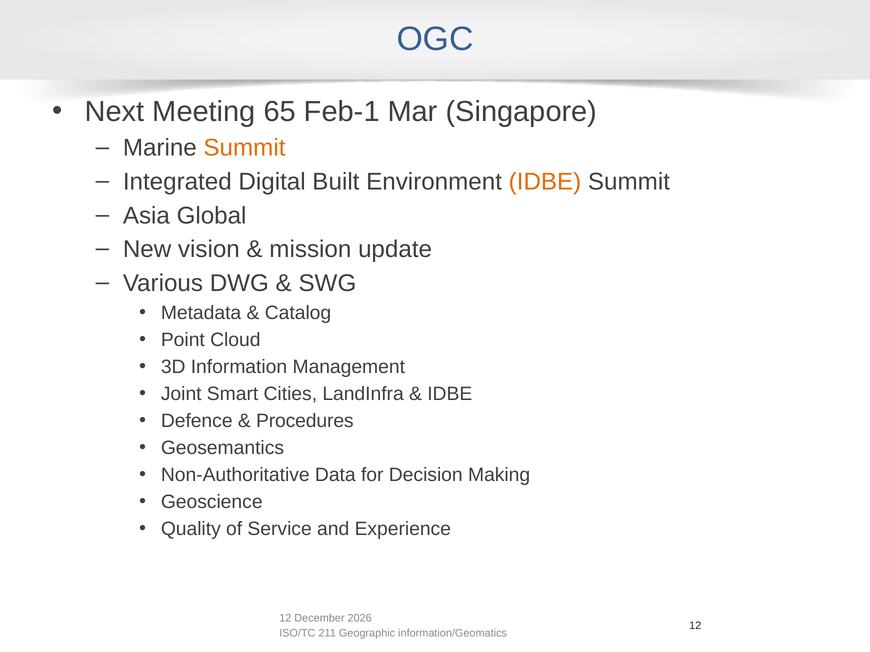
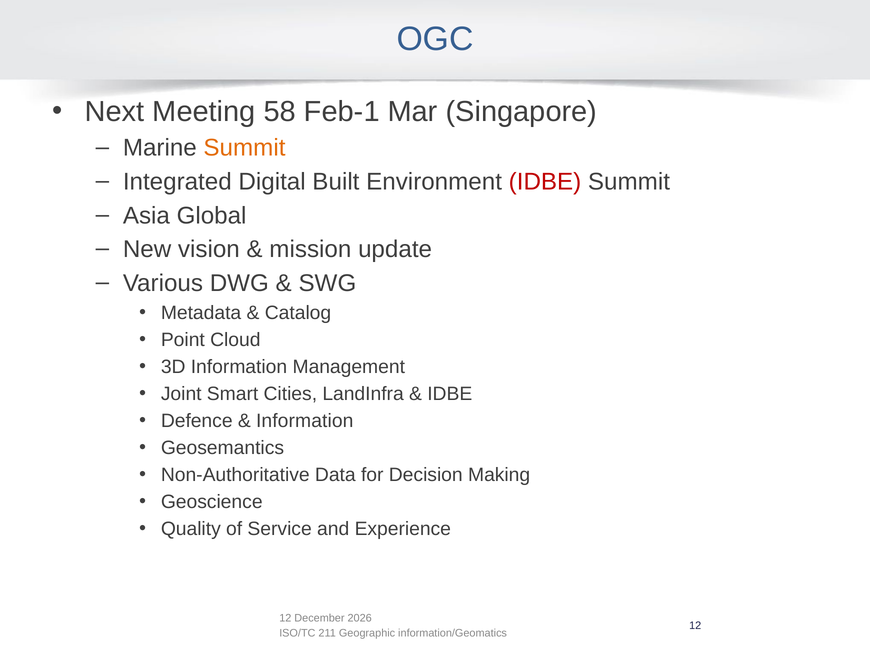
65: 65 -> 58
IDBE at (545, 182) colour: orange -> red
Procedures at (305, 421): Procedures -> Information
